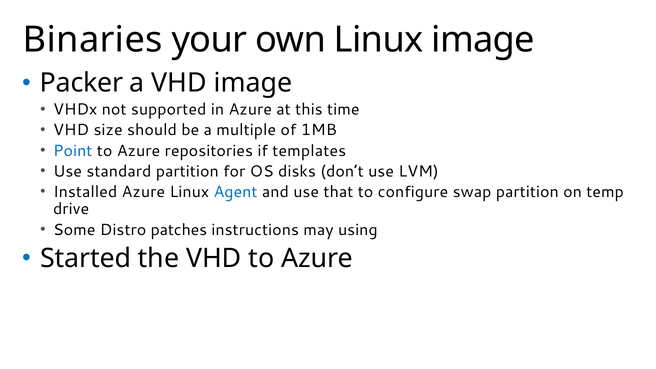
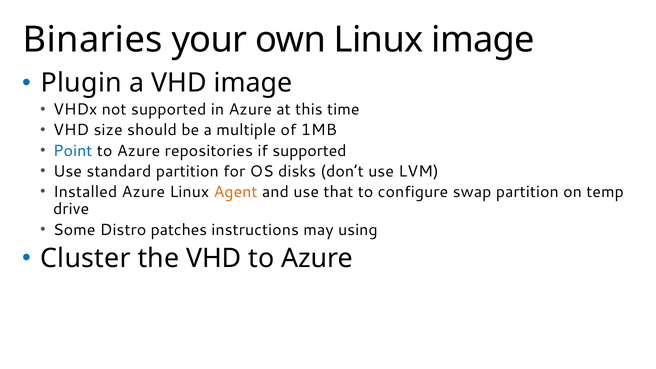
Packer: Packer -> Plugin
if templates: templates -> supported
Agent colour: blue -> orange
Started: Started -> Cluster
